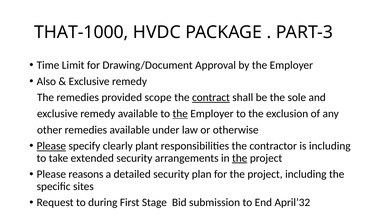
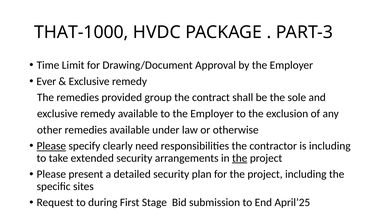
Also: Also -> Ever
scope: scope -> group
contract underline: present -> none
the at (180, 114) underline: present -> none
plant: plant -> need
reasons: reasons -> present
April’32: April’32 -> April’25
